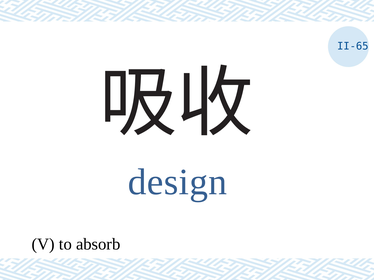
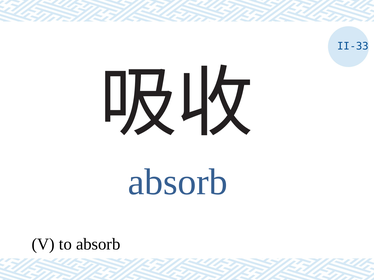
II-65: II-65 -> II-33
design at (177, 182): design -> absorb
